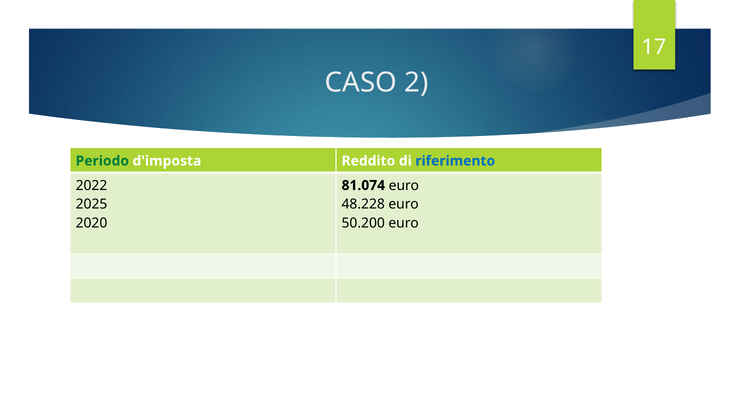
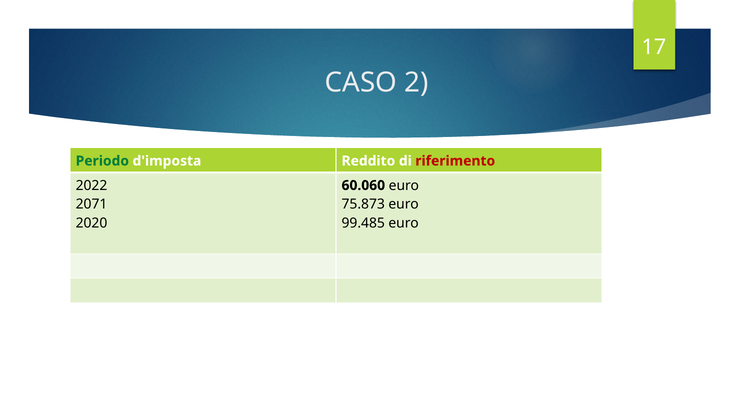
riferimento colour: blue -> red
81.074: 81.074 -> 60.060
2025: 2025 -> 2071
48.228: 48.228 -> 75.873
50.200: 50.200 -> 99.485
